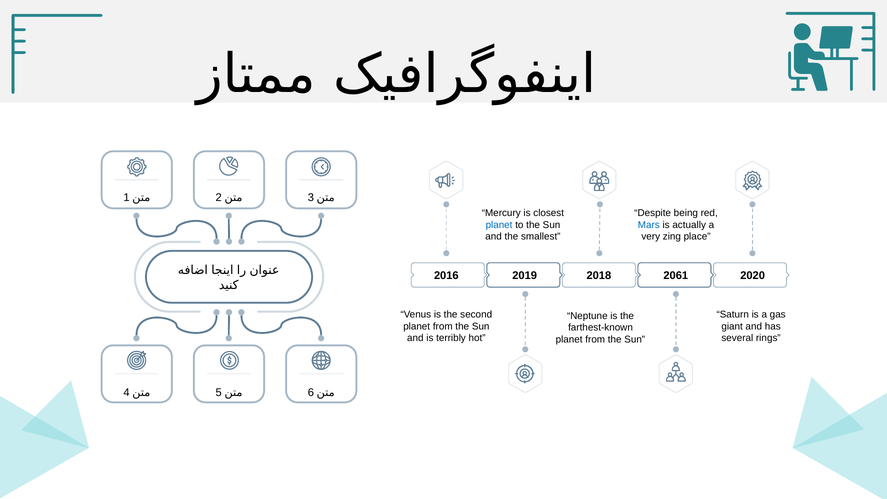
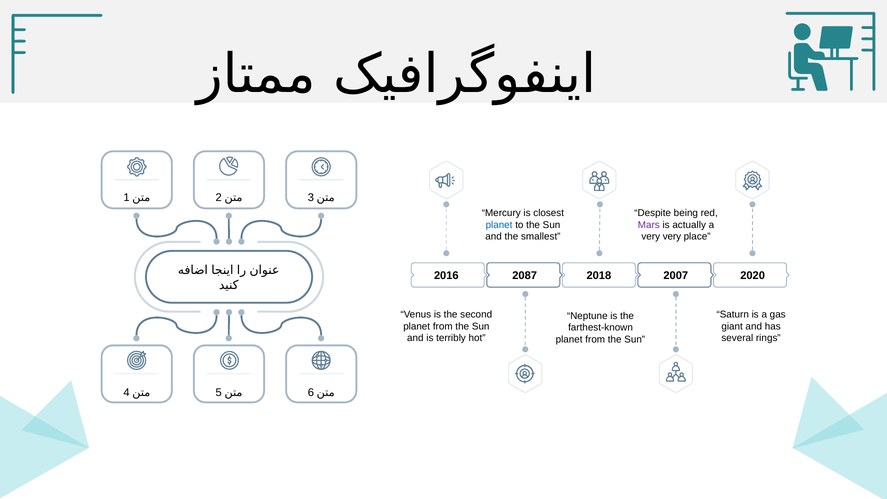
Mars colour: blue -> purple
very zing: zing -> very
2019: 2019 -> 2087
2061: 2061 -> 2007
